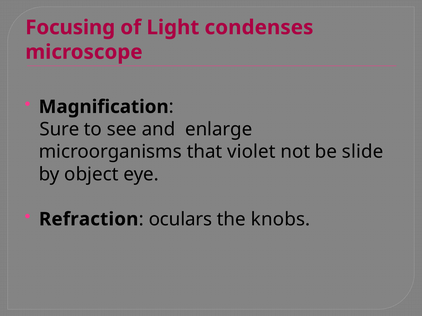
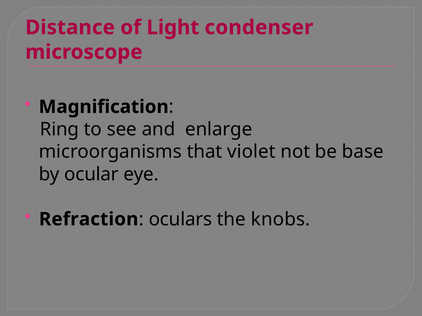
Focusing: Focusing -> Distance
condenses: condenses -> condenser
Sure: Sure -> Ring
slide: slide -> base
object: object -> ocular
